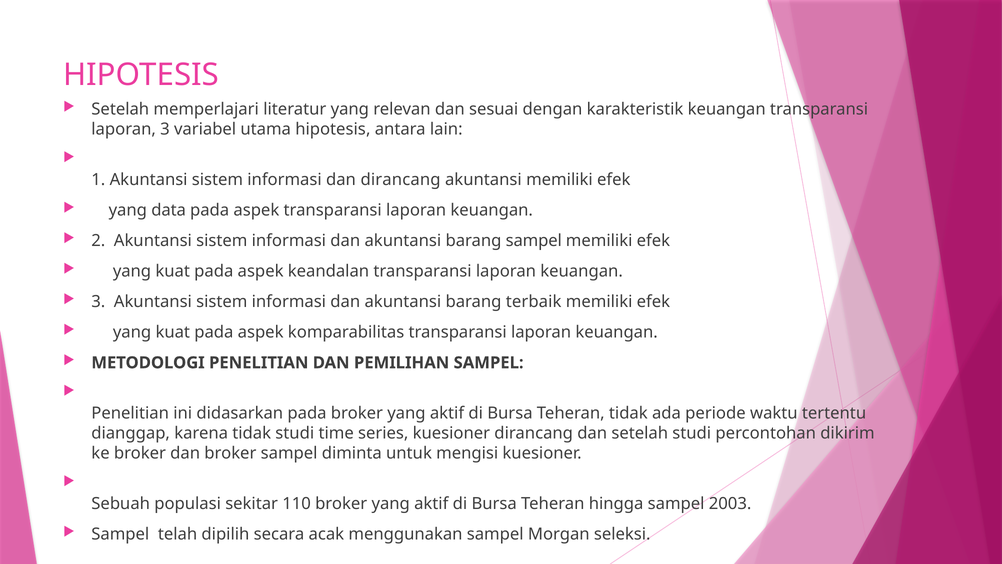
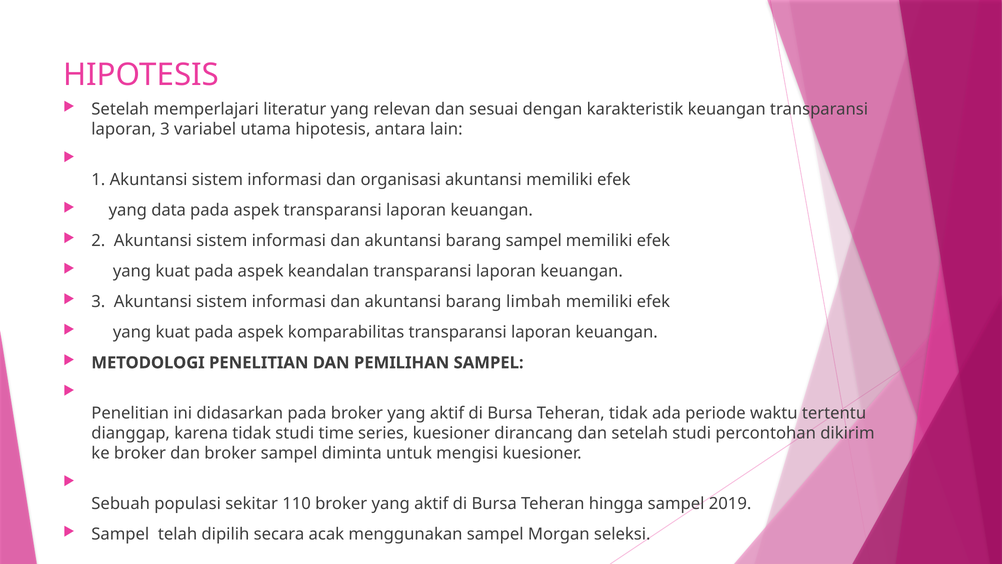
dan dirancang: dirancang -> organisasi
terbaik: terbaik -> limbah
2003: 2003 -> 2019
